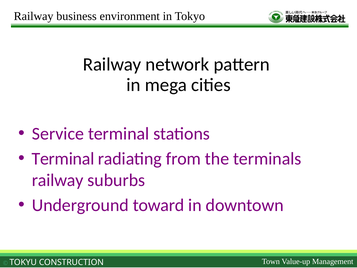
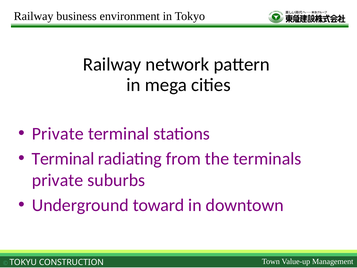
Service at (58, 134): Service -> Private
railway at (58, 180): railway -> private
